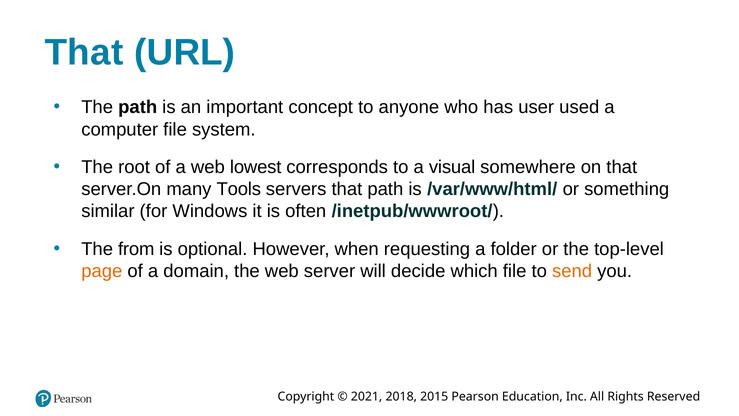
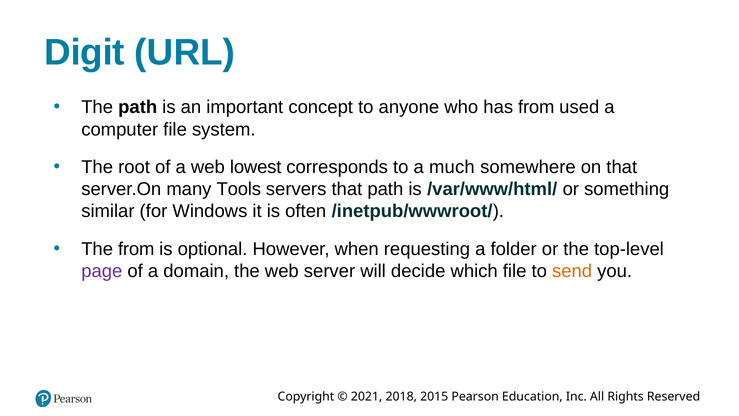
That at (84, 53): That -> Digit
has user: user -> from
visual: visual -> much
page colour: orange -> purple
